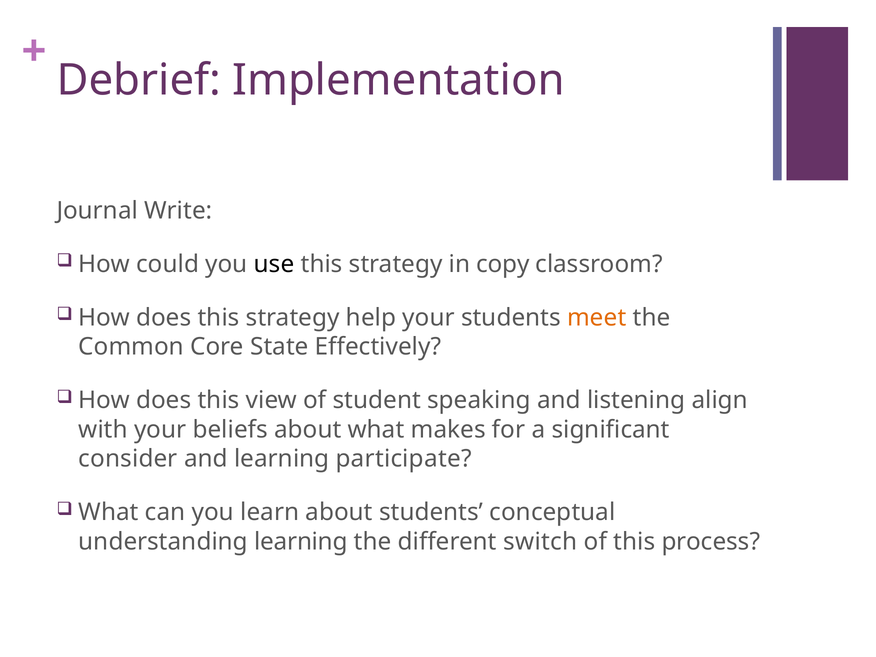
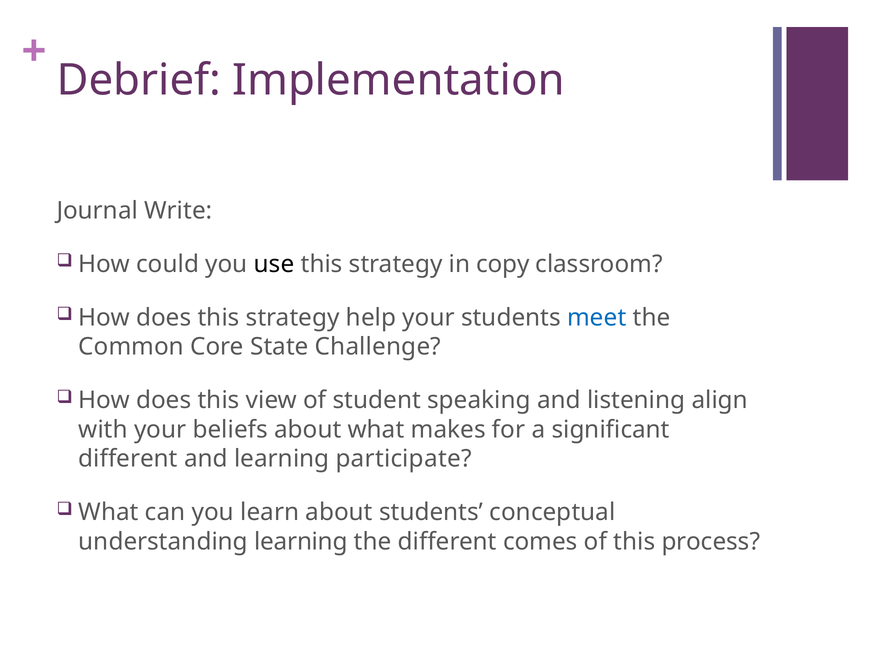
meet colour: orange -> blue
Effectively: Effectively -> Challenge
consider at (128, 459): consider -> different
switch: switch -> comes
